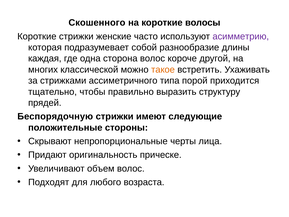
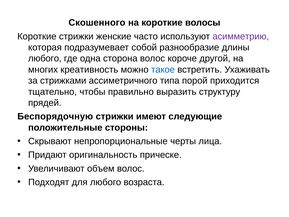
каждая at (45, 58): каждая -> любого
классической: классической -> креативность
такое colour: orange -> blue
